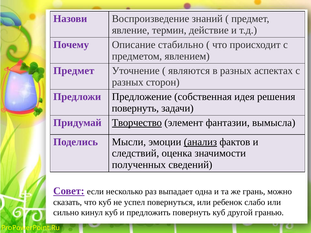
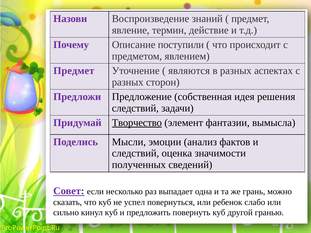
стабильно: стабильно -> поступили
повернуть at (135, 108): повернуть -> следствий
анализ underline: present -> none
